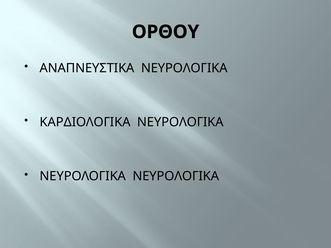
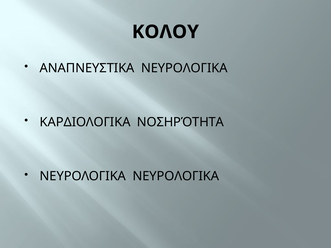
ΟΡΘΟΥ: ΟΡΘΟΥ -> ΚΟΛΟΥ
ΚΑΡΔΙΟΛΟΓΙΚΑ ΝΕΥΡΟΛΟΓΙΚΑ: ΝΕΥΡΟΛΟΓΙΚΑ -> ΝΟΣΗΡΌΤΗΤΑ
